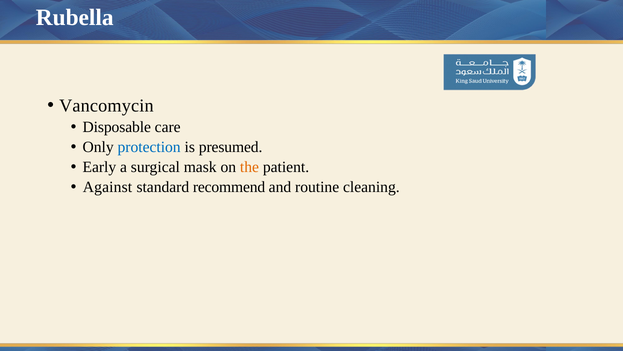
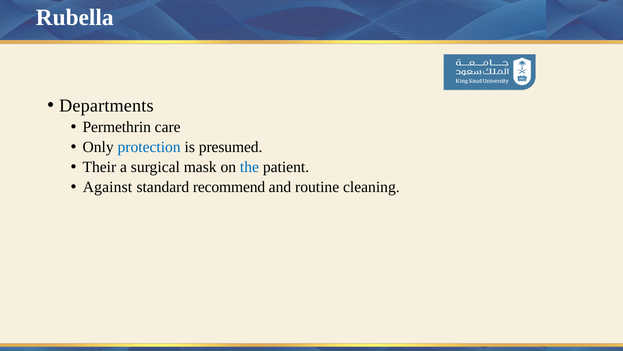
Vancomycin: Vancomycin -> Departments
Disposable: Disposable -> Permethrin
Early: Early -> Their
the colour: orange -> blue
